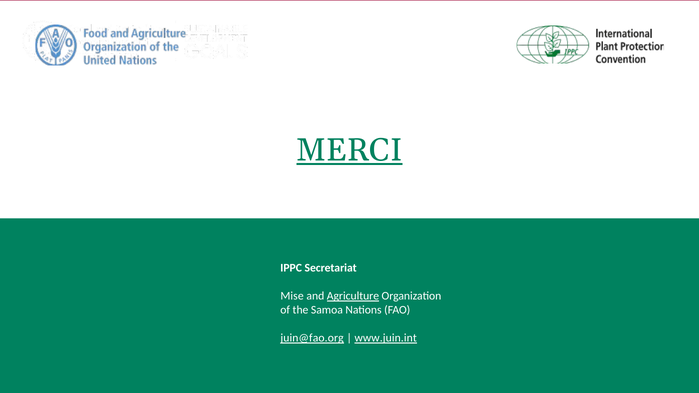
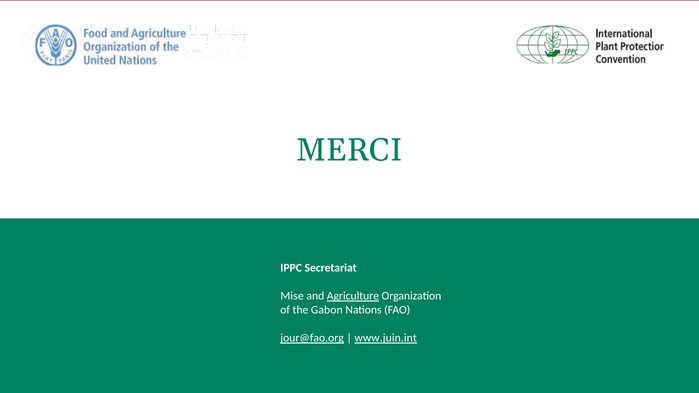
MERCI underline: present -> none
Samoa: Samoa -> Gabon
juin@fao.org: juin@fao.org -> jour@fao.org
